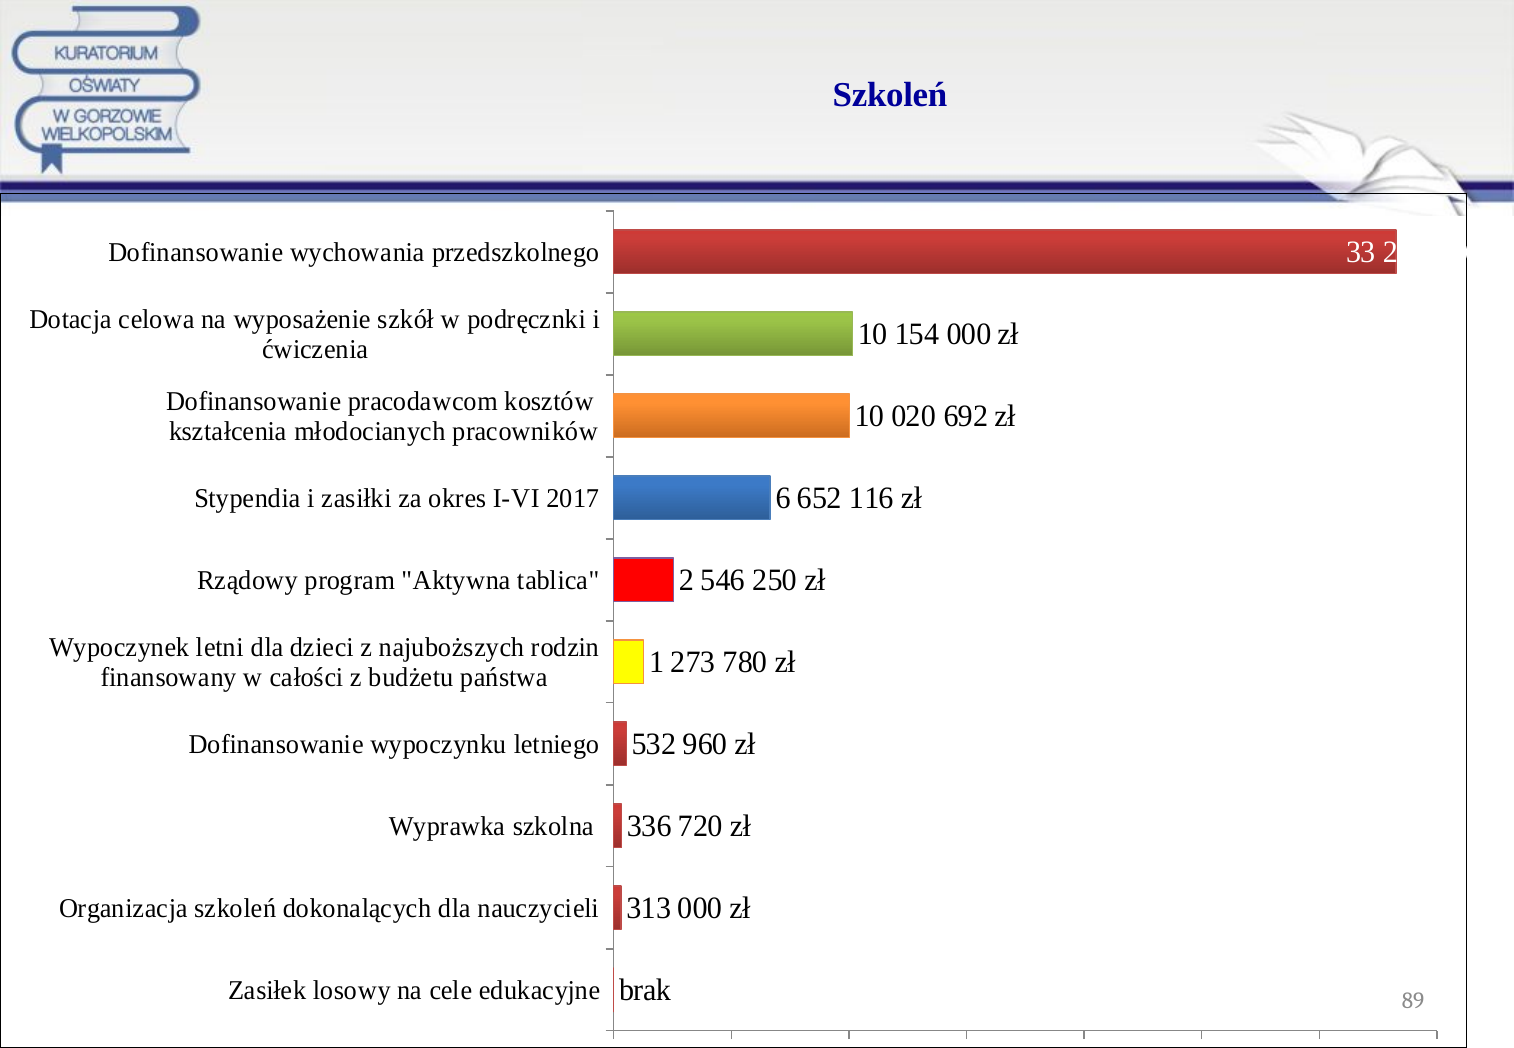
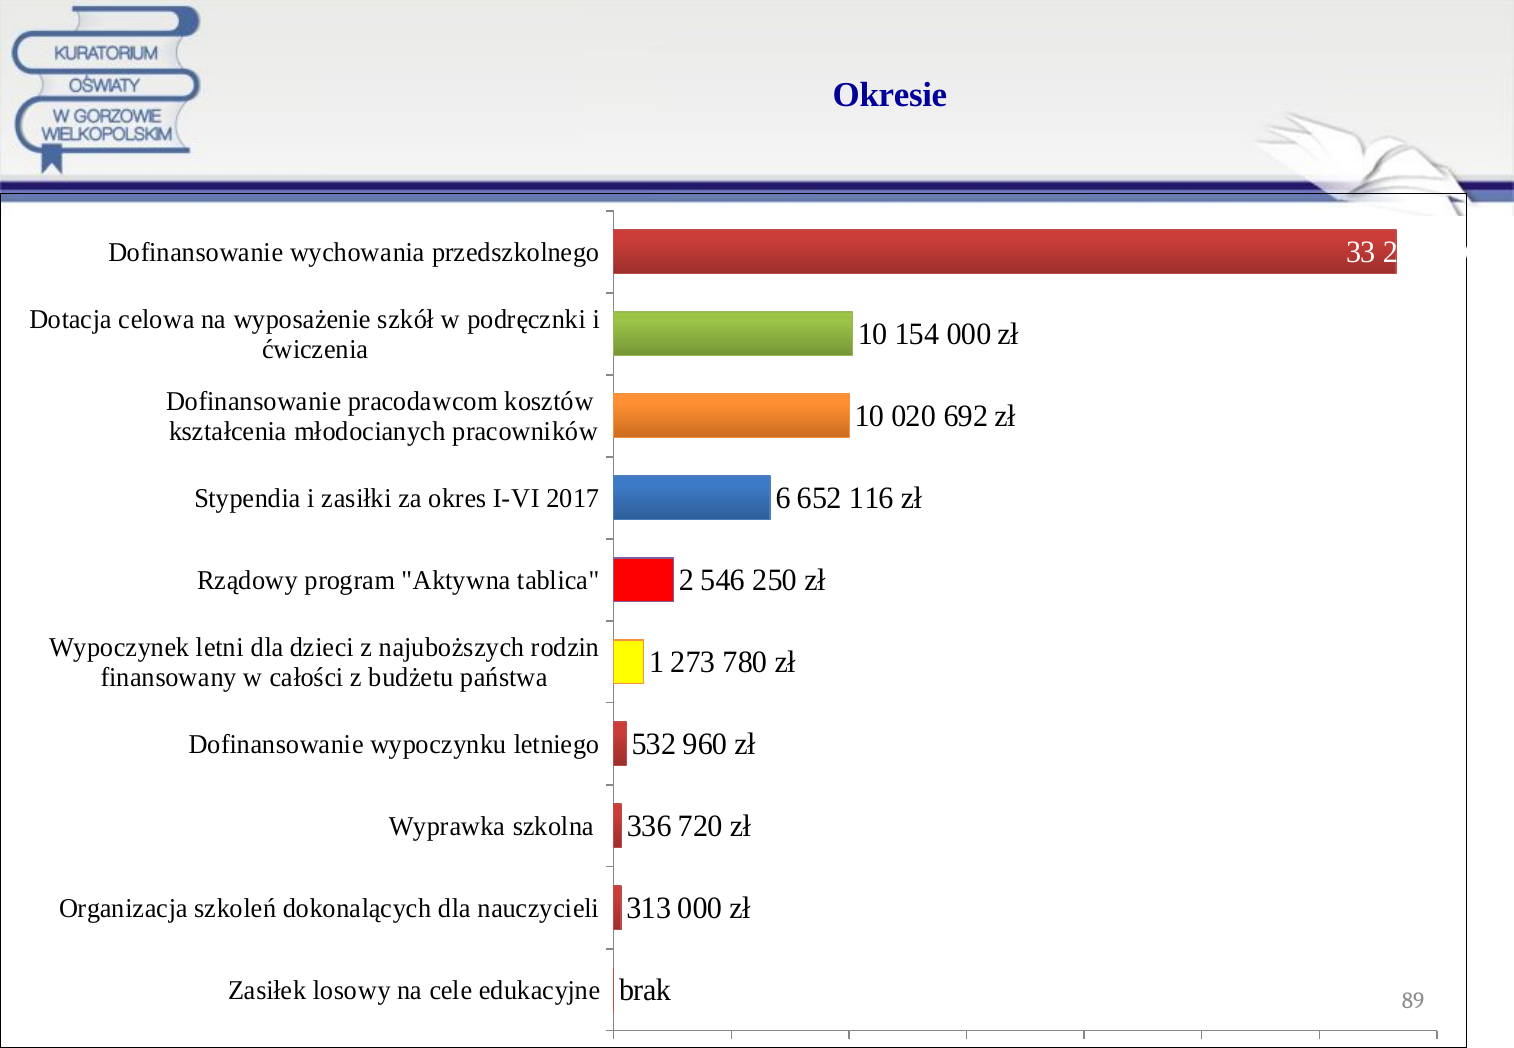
Szkoleń at (890, 95): Szkoleń -> Okresie
